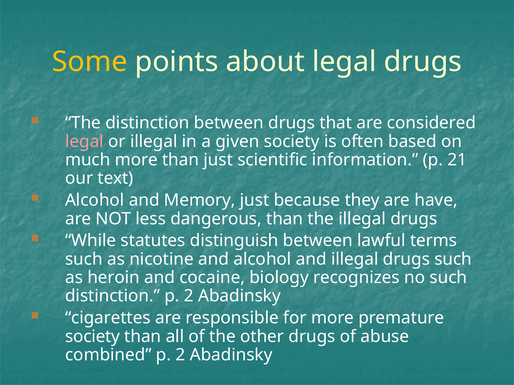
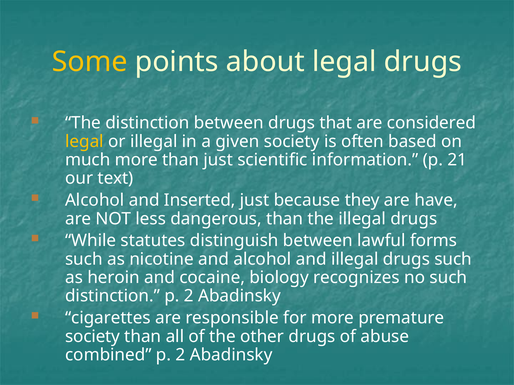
legal at (84, 142) colour: pink -> yellow
Memory: Memory -> Inserted
terms: terms -> forms
